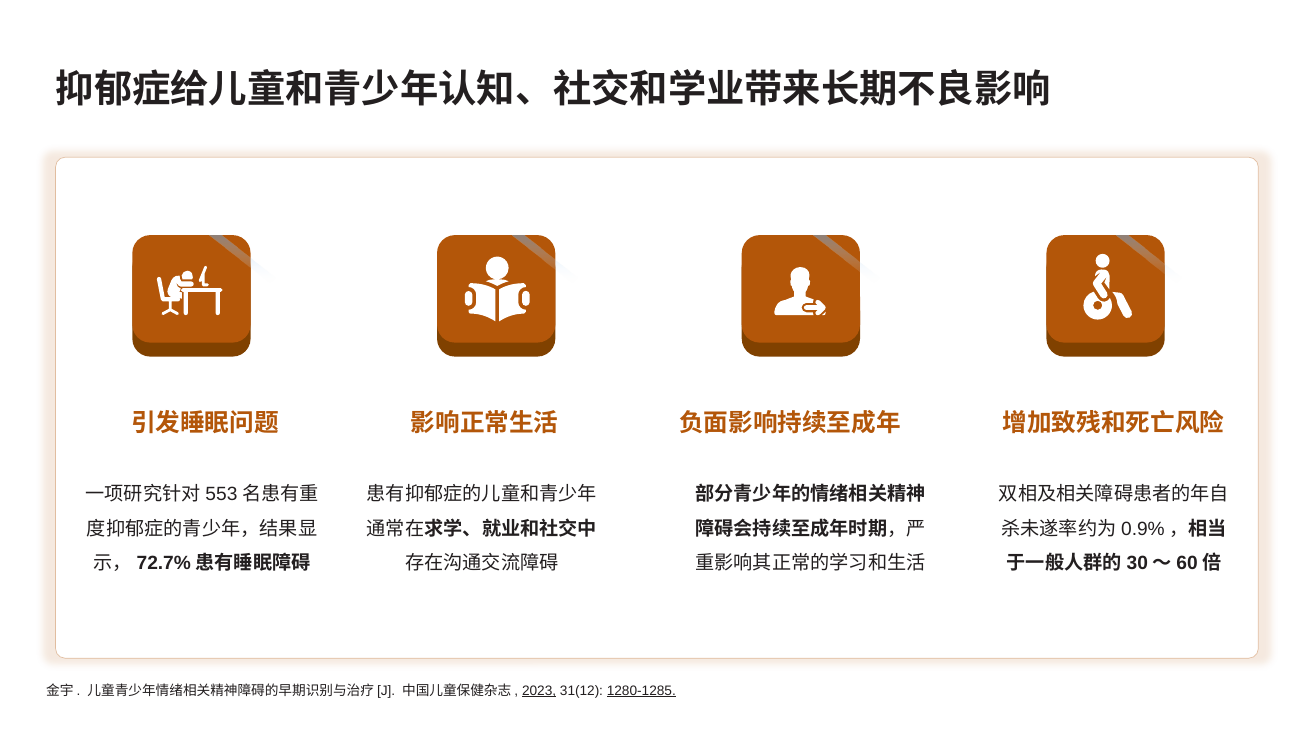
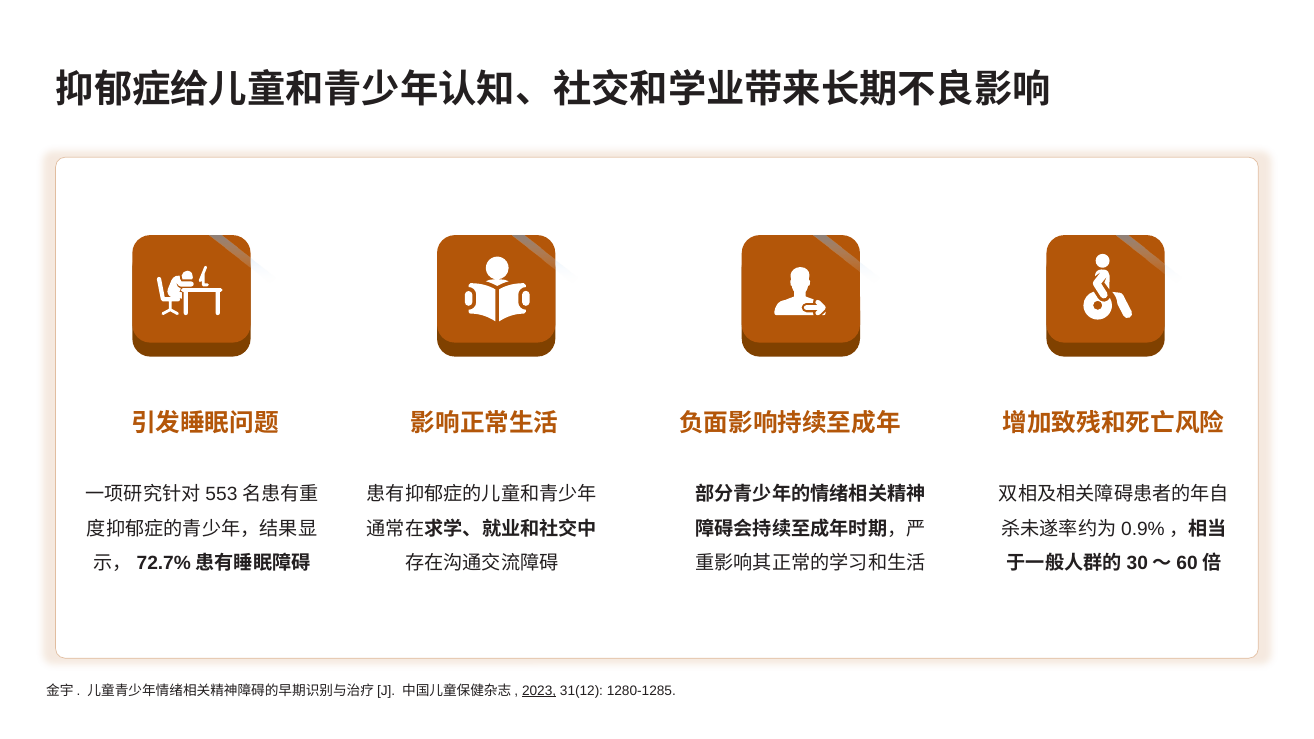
1280-1285 underline: present -> none
